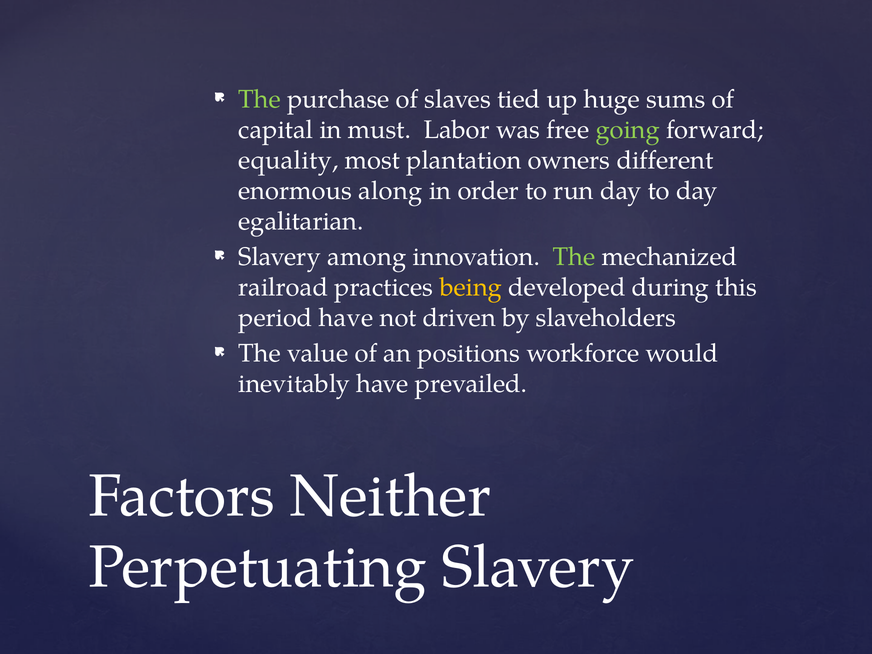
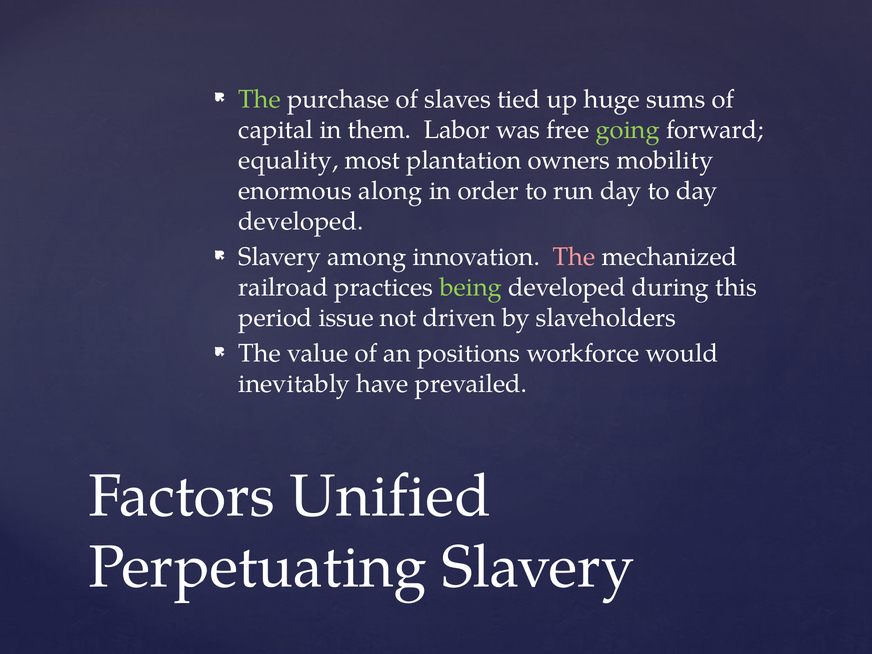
must: must -> them
different: different -> mobility
egalitarian at (301, 221): egalitarian -> developed
The at (574, 257) colour: light green -> pink
being colour: yellow -> light green
period have: have -> issue
Neither: Neither -> Unified
